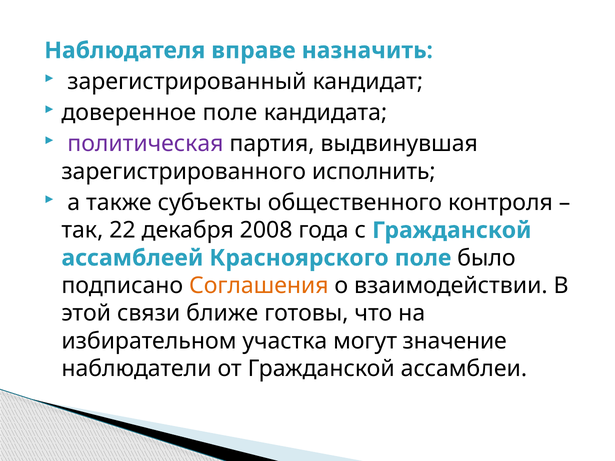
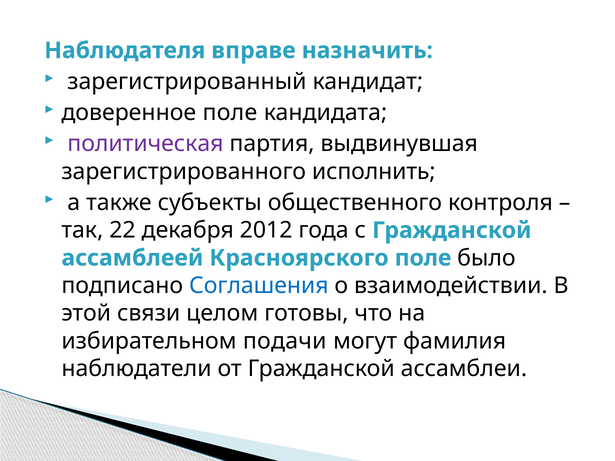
2008: 2008 -> 2012
Соглашения colour: orange -> blue
ближе: ближе -> целом
участка: участка -> подачи
значение: значение -> фамилия
